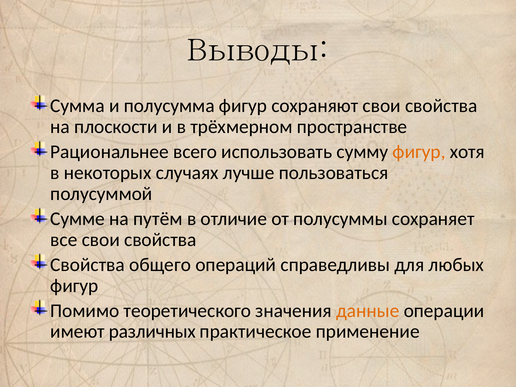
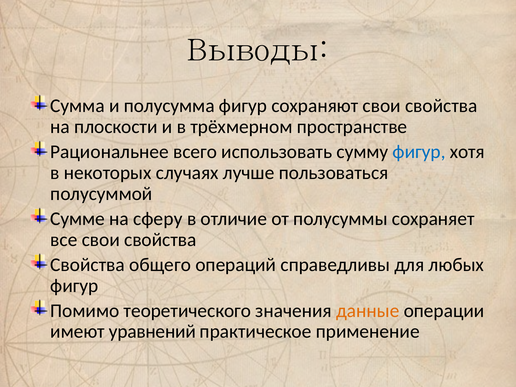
фигур at (419, 152) colour: orange -> blue
путём: путём -> сферу
различных: различных -> уравнений
